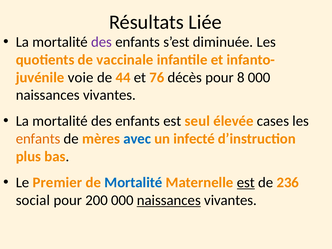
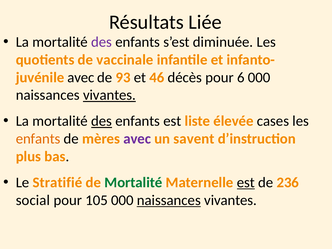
voie at (81, 77): voie -> avec
44: 44 -> 93
76: 76 -> 46
8: 8 -> 6
vivantes at (109, 95) underline: none -> present
des at (102, 121) underline: none -> present
seul: seul -> liste
avec at (137, 139) colour: blue -> purple
infecté: infecté -> savent
Premier: Premier -> Stratifié
Mortalité at (133, 183) colour: blue -> green
200: 200 -> 105
